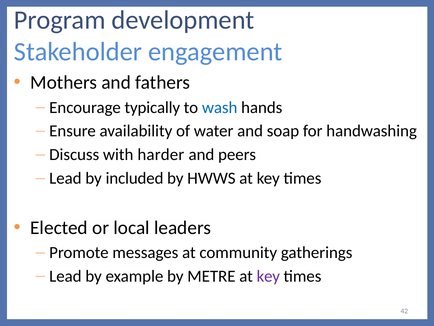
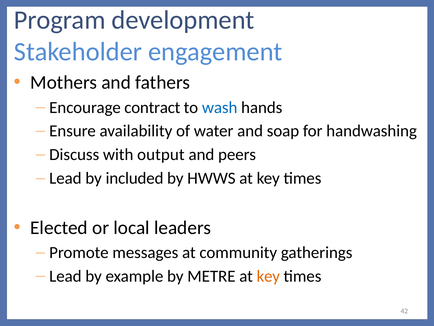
typically: typically -> contract
harder: harder -> output
key at (268, 276) colour: purple -> orange
